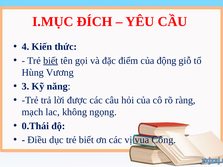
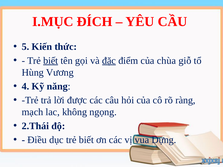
4: 4 -> 5
đặc underline: none -> present
động: động -> chùa
3: 3 -> 4
0.Thái: 0.Thái -> 2.Thái
Công: Công -> Dựng
